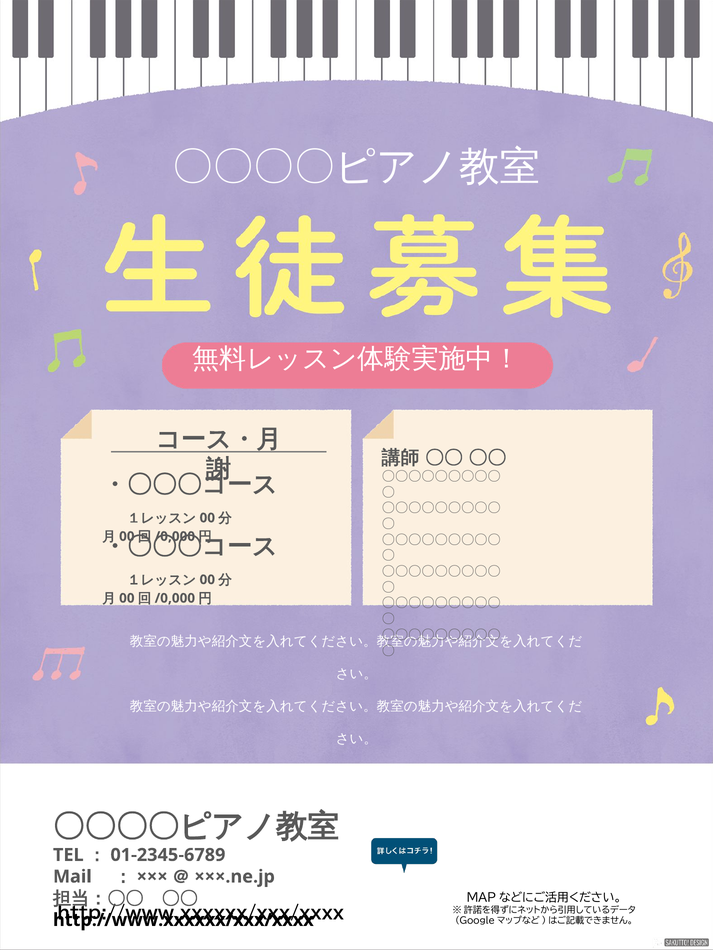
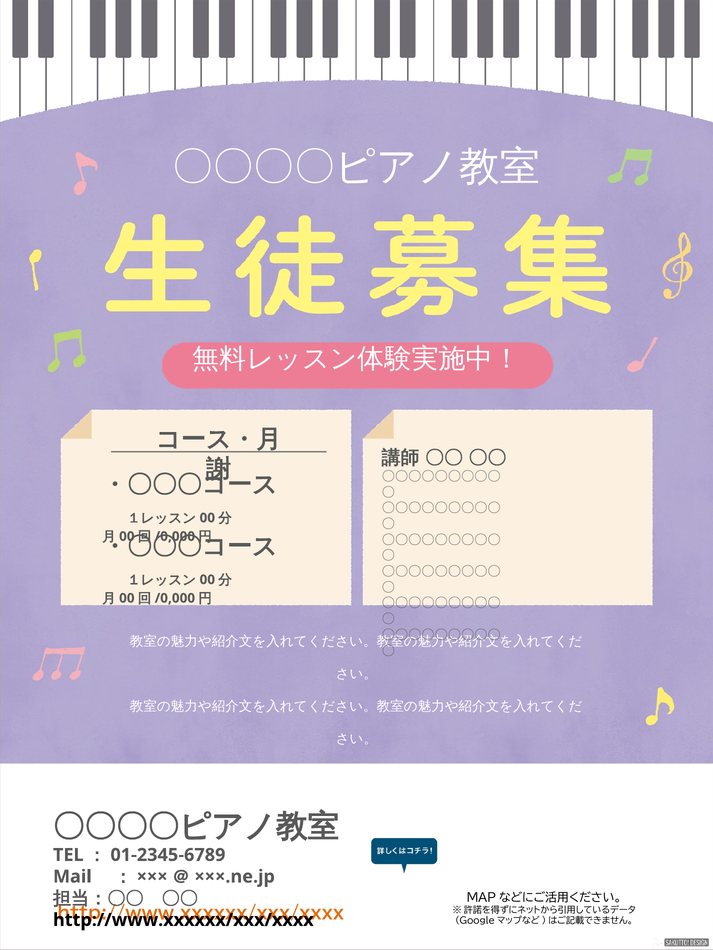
http://www.xxxxxx/xxx/xxxx at (201, 914) colour: black -> orange
